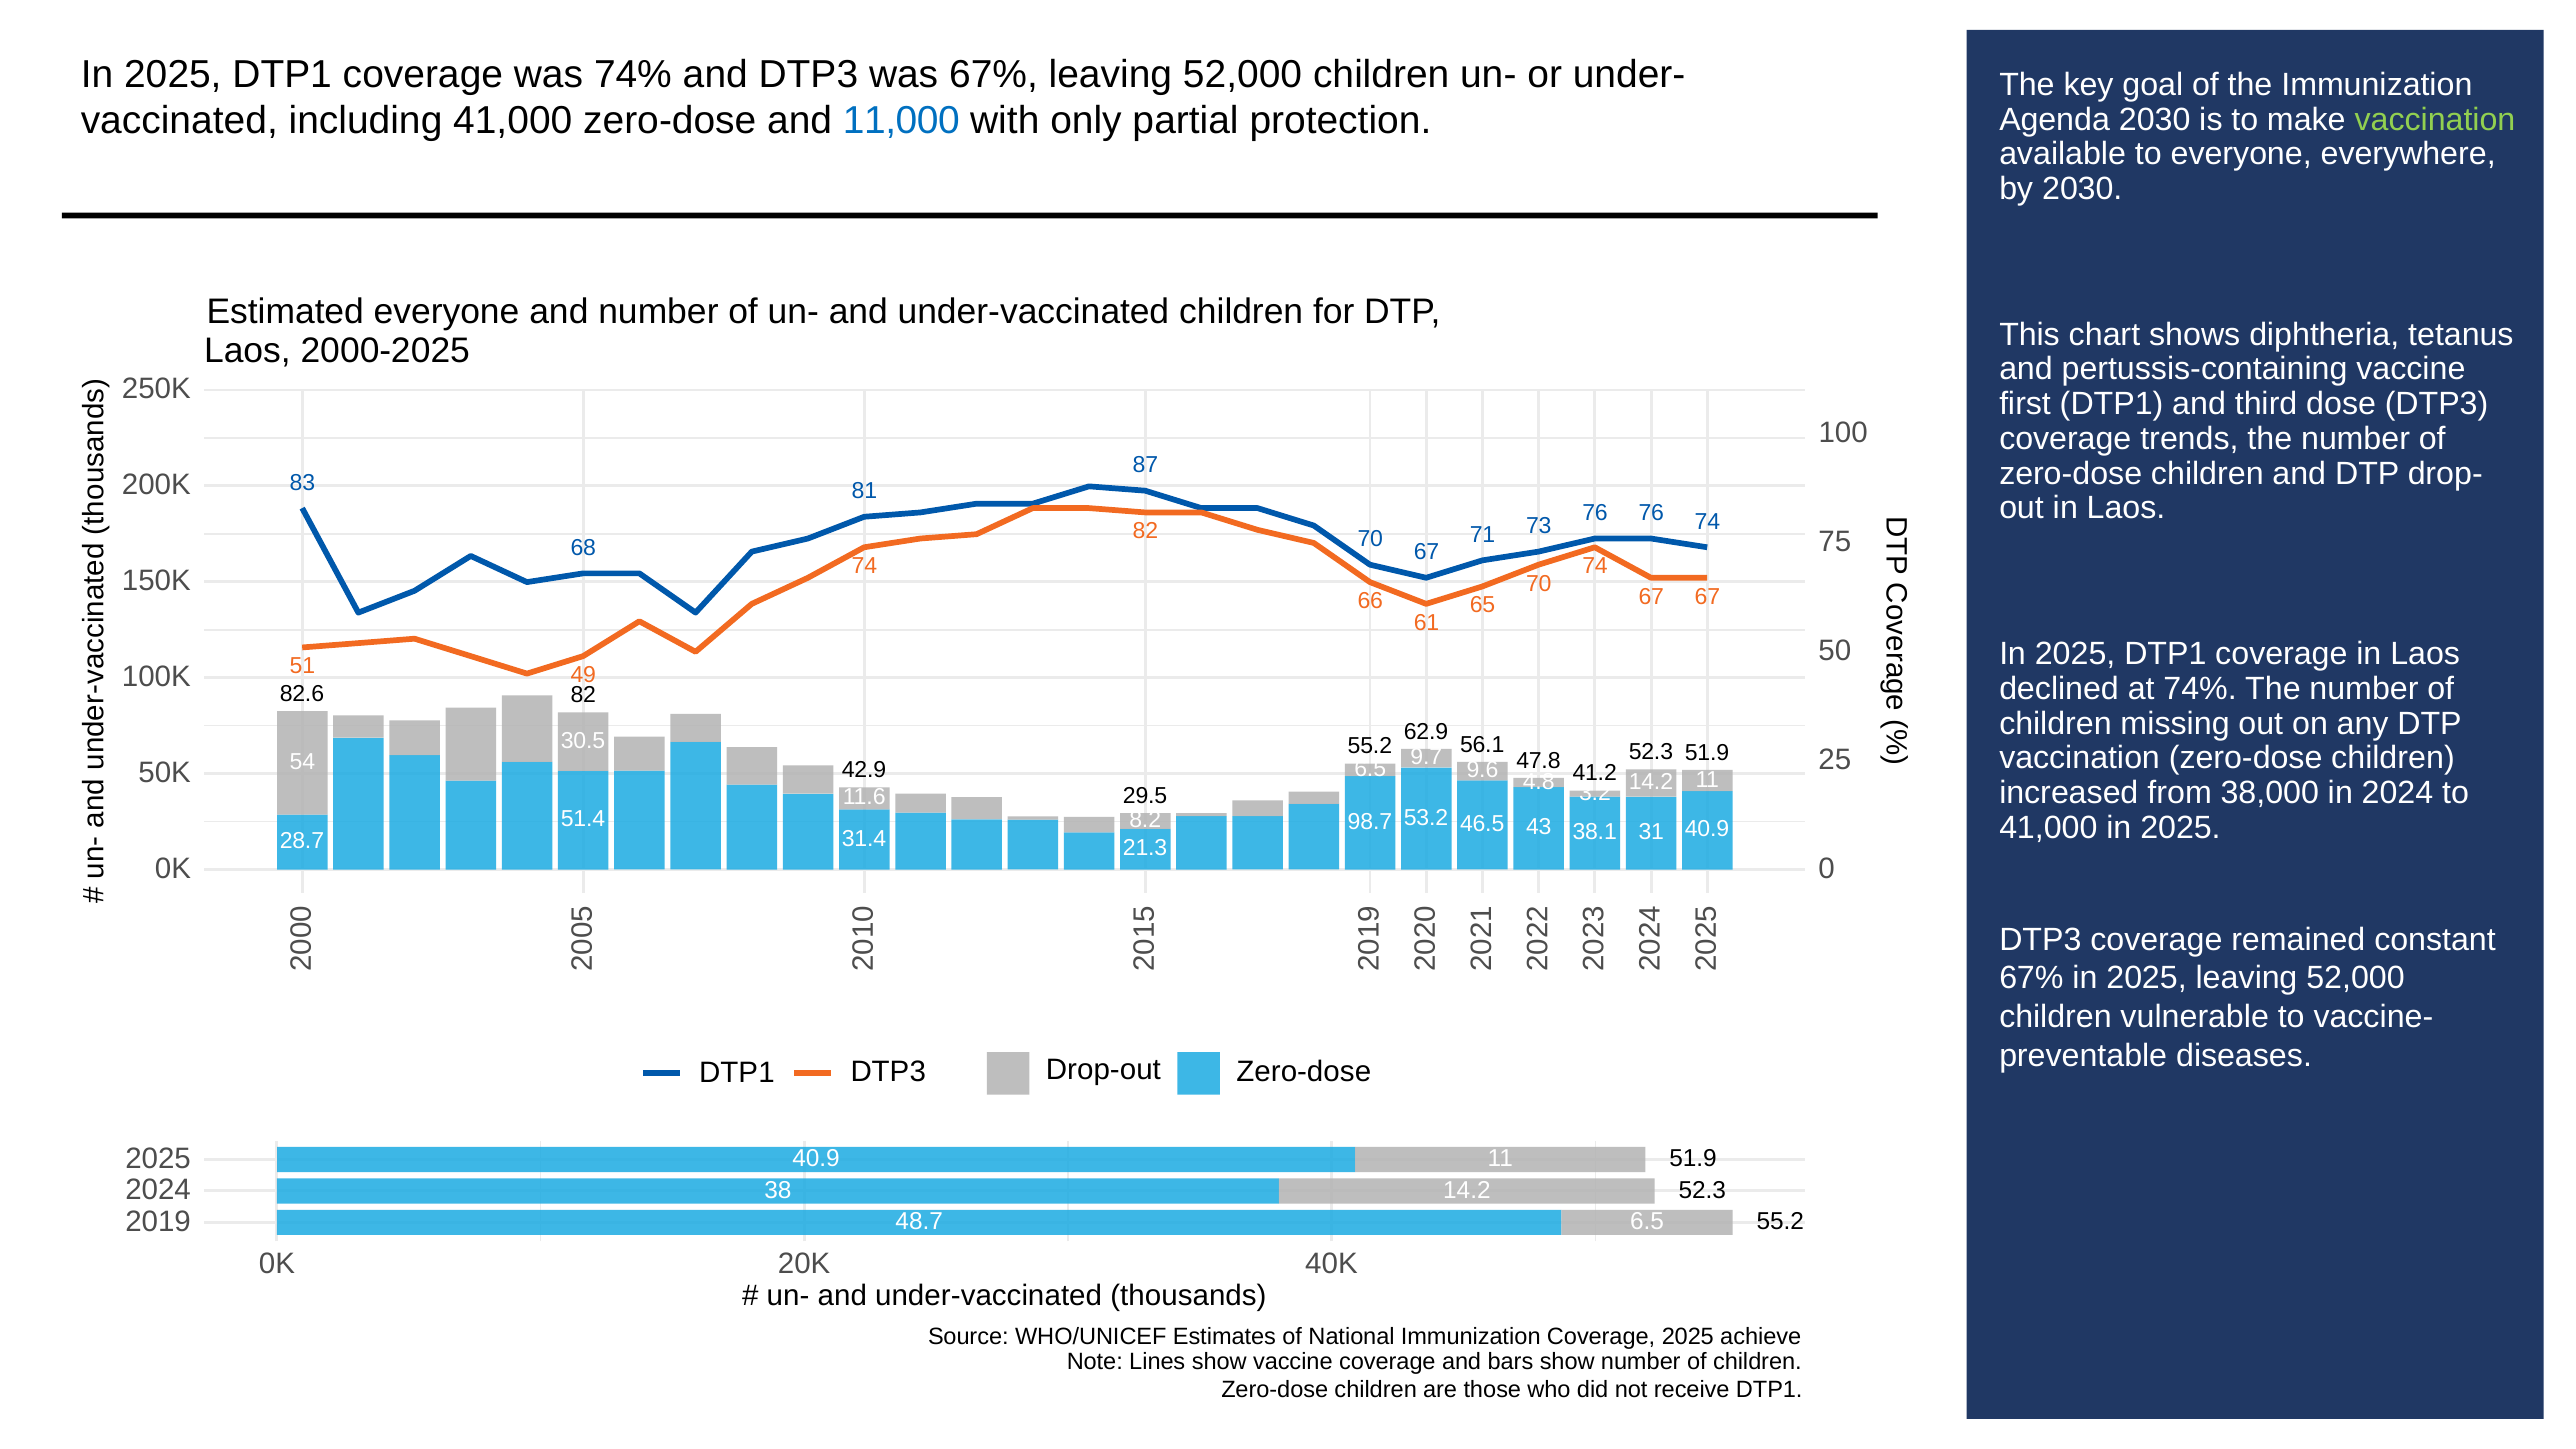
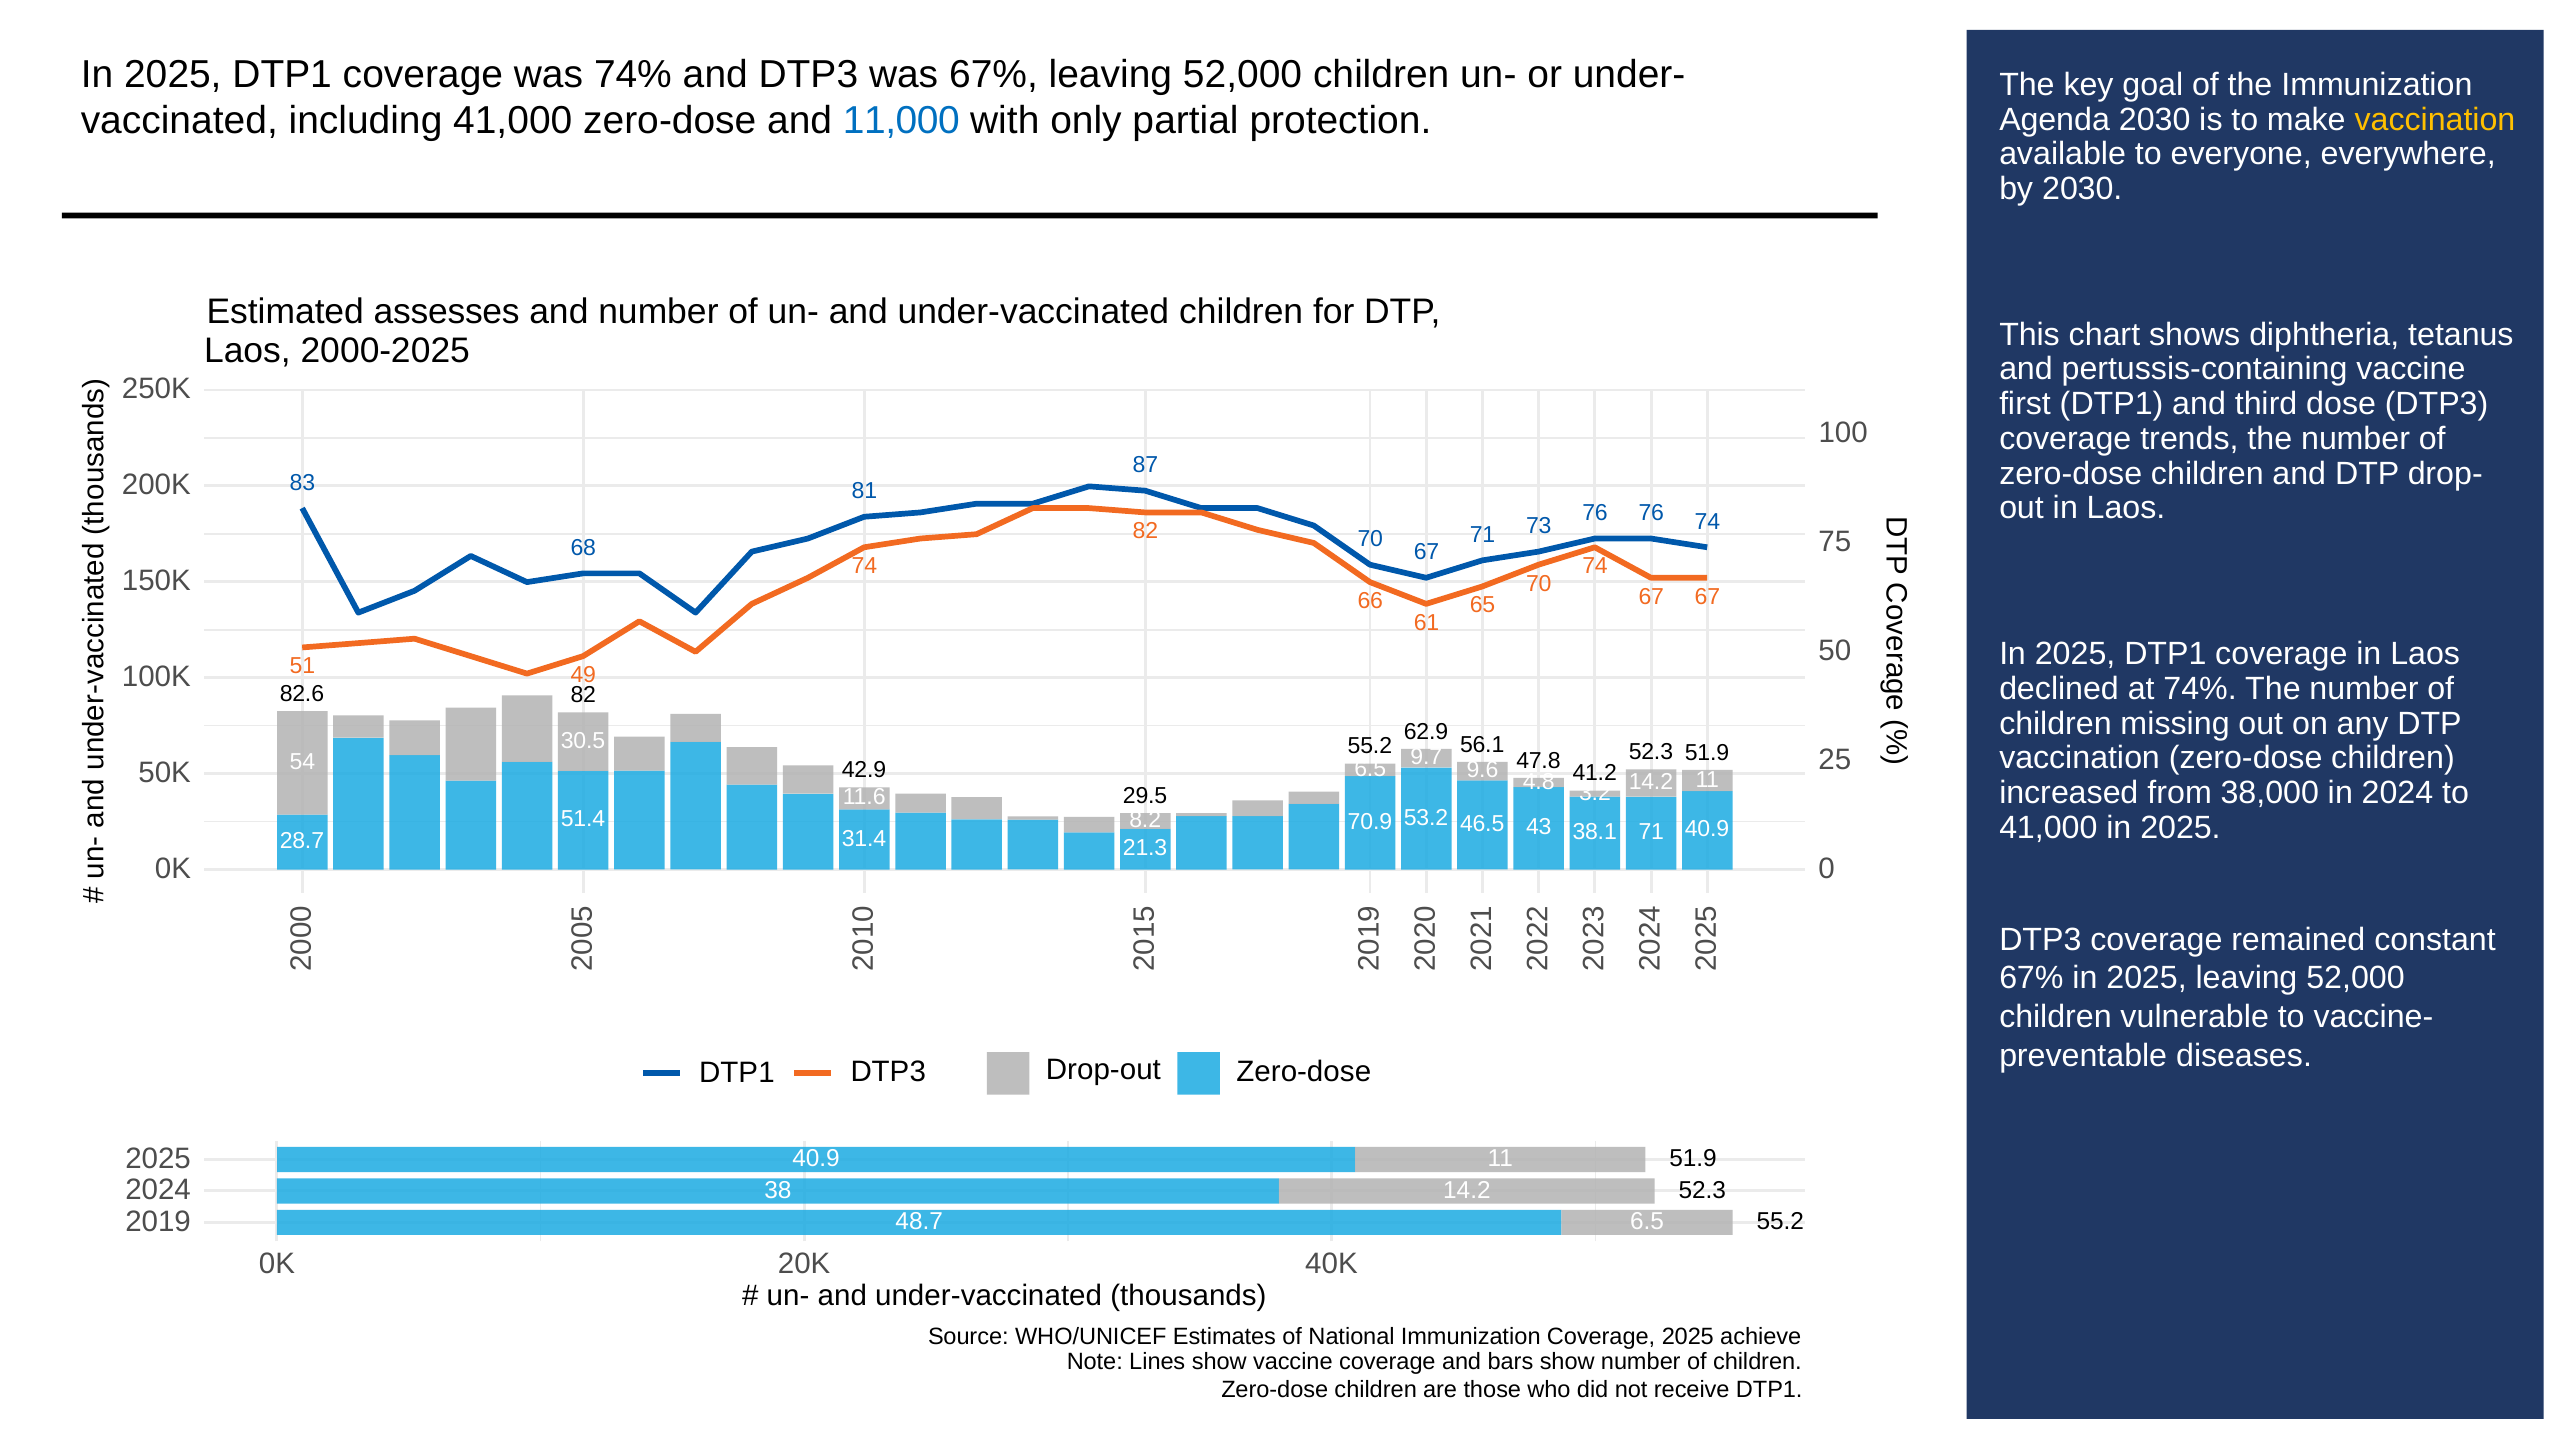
vaccination at (2435, 119) colour: light green -> yellow
Estimated everyone: everyone -> assesses
98.7: 98.7 -> 70.9
38.1 31: 31 -> 71
